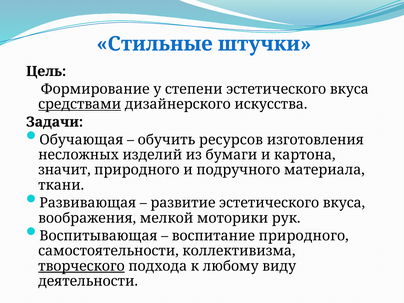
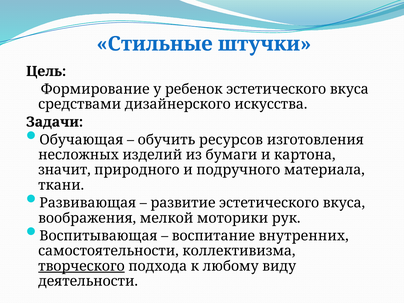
степени: степени -> ребенок
средствами underline: present -> none
воспитание природного: природного -> внутренних
